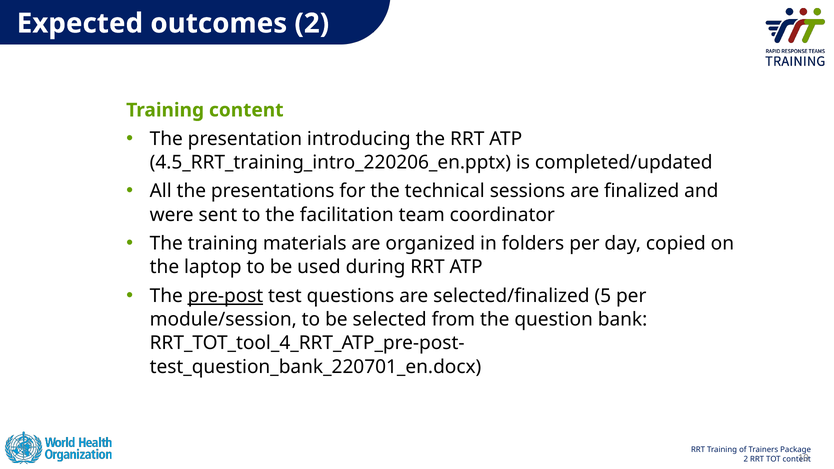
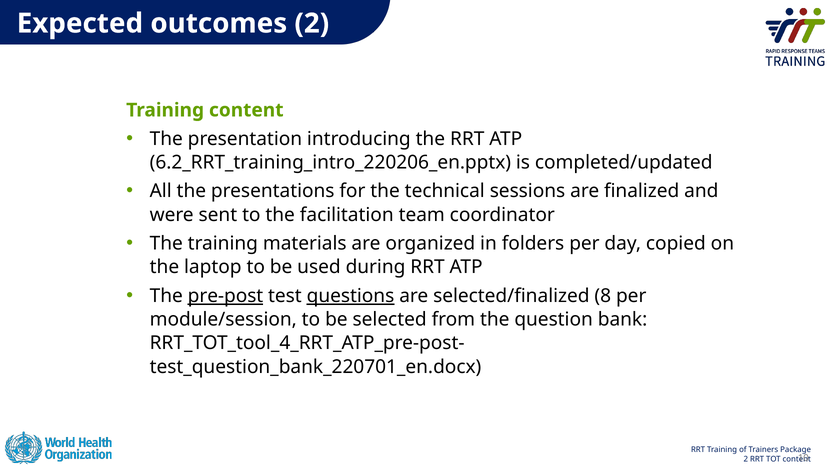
4.5_RRT_training_intro_220206_en.pptx: 4.5_RRT_training_intro_220206_en.pptx -> 6.2_RRT_training_intro_220206_en.pptx
questions underline: none -> present
5: 5 -> 8
